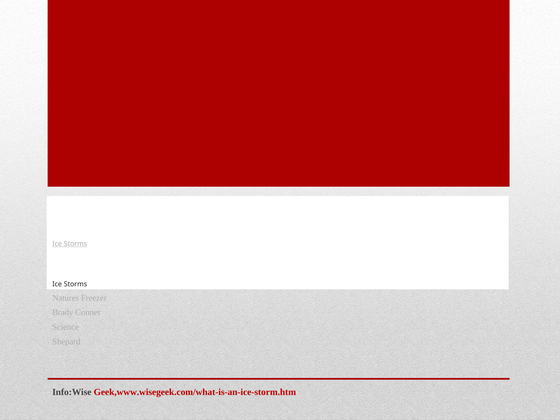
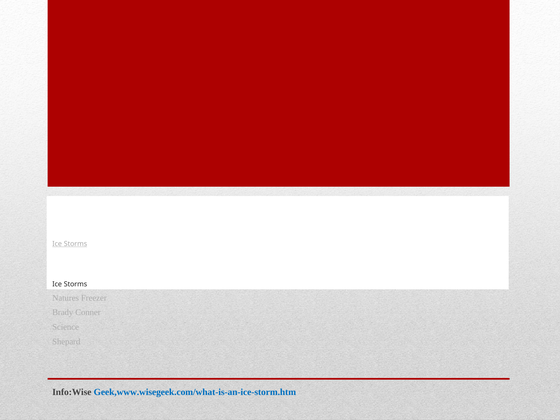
Geek,www.wisegeek.com/what-is-an-ice-storm.htm colour: red -> blue
